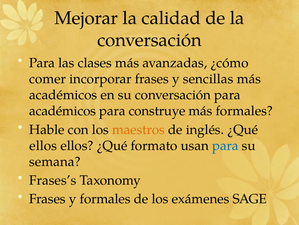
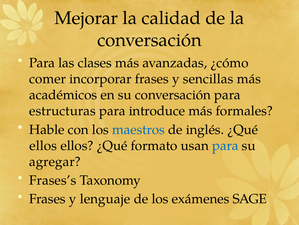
académicos at (63, 111): académicos -> estructuras
construye: construye -> introduce
maestros colour: orange -> blue
semana: semana -> agregar
y formales: formales -> lenguaje
